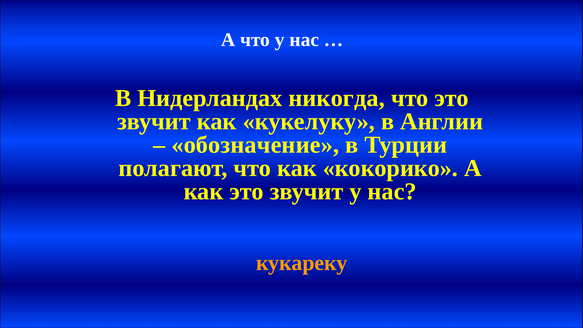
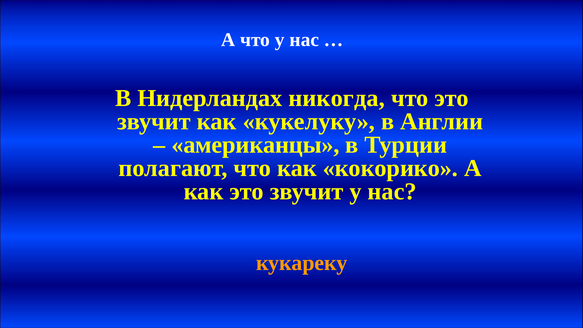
обозначение: обозначение -> американцы
